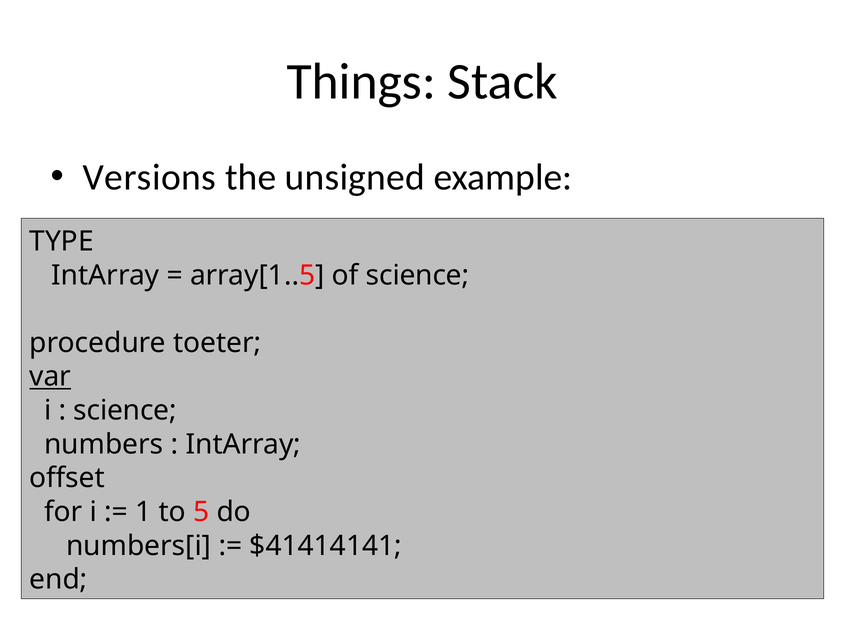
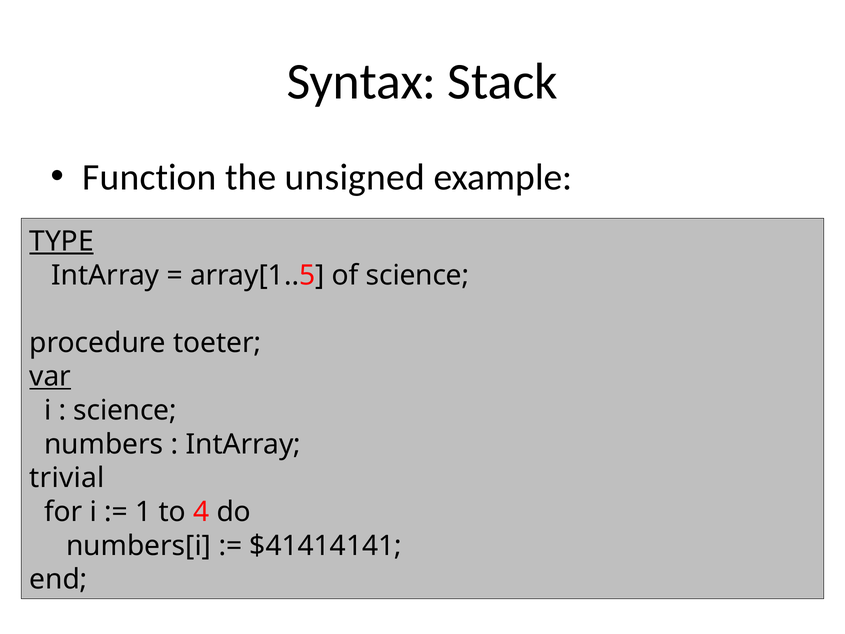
Things: Things -> Syntax
Versions: Versions -> Function
TYPE underline: none -> present
offset: offset -> trivial
5: 5 -> 4
